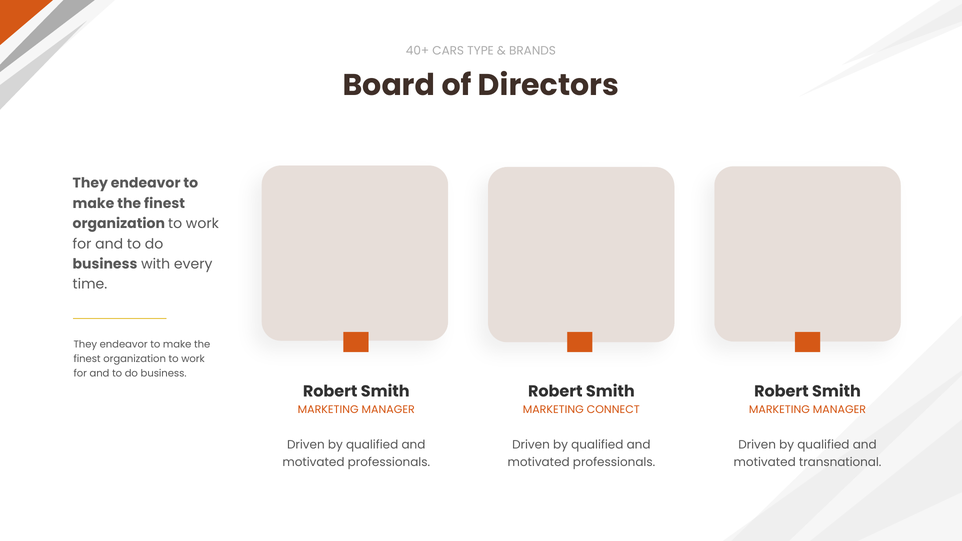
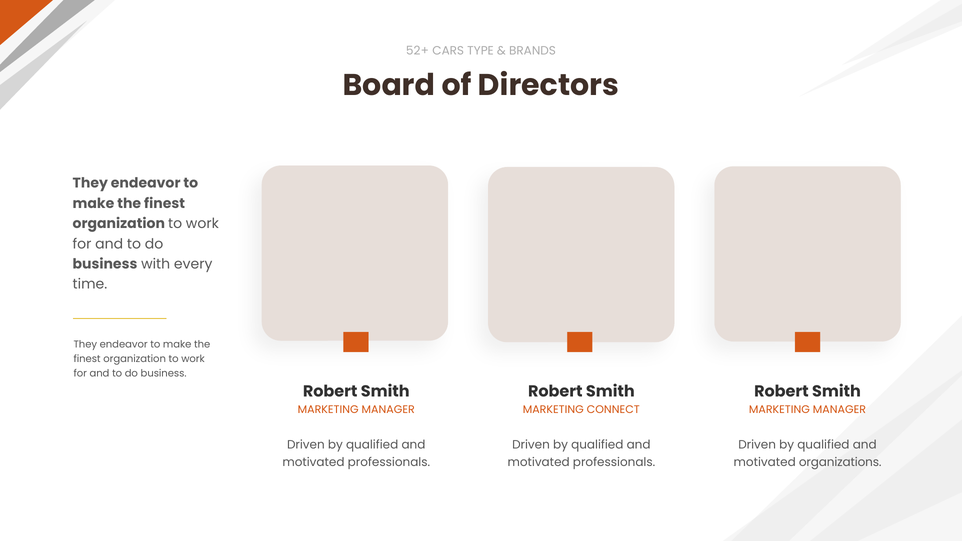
40+: 40+ -> 52+
transnational: transnational -> organizations
